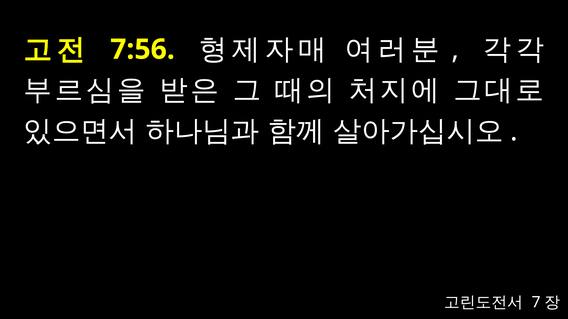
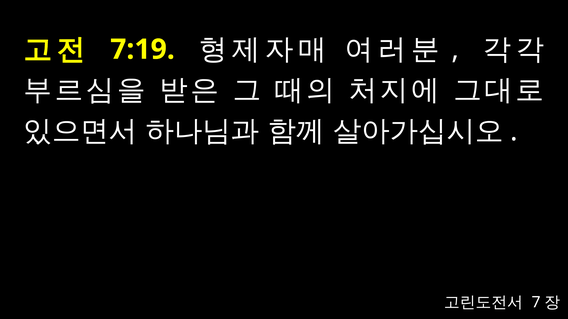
7:56: 7:56 -> 7:19
